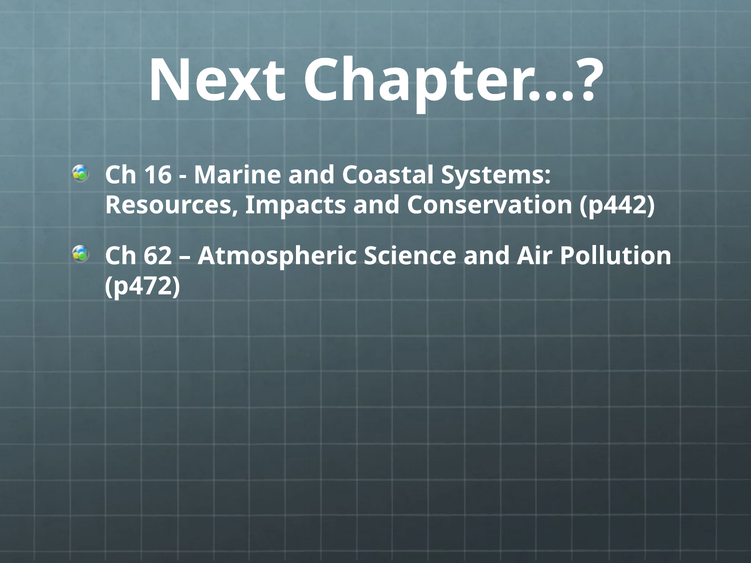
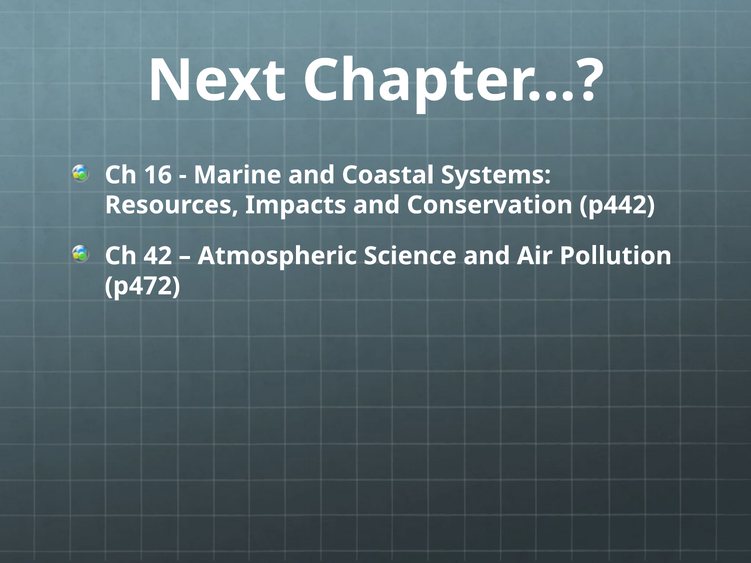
62: 62 -> 42
